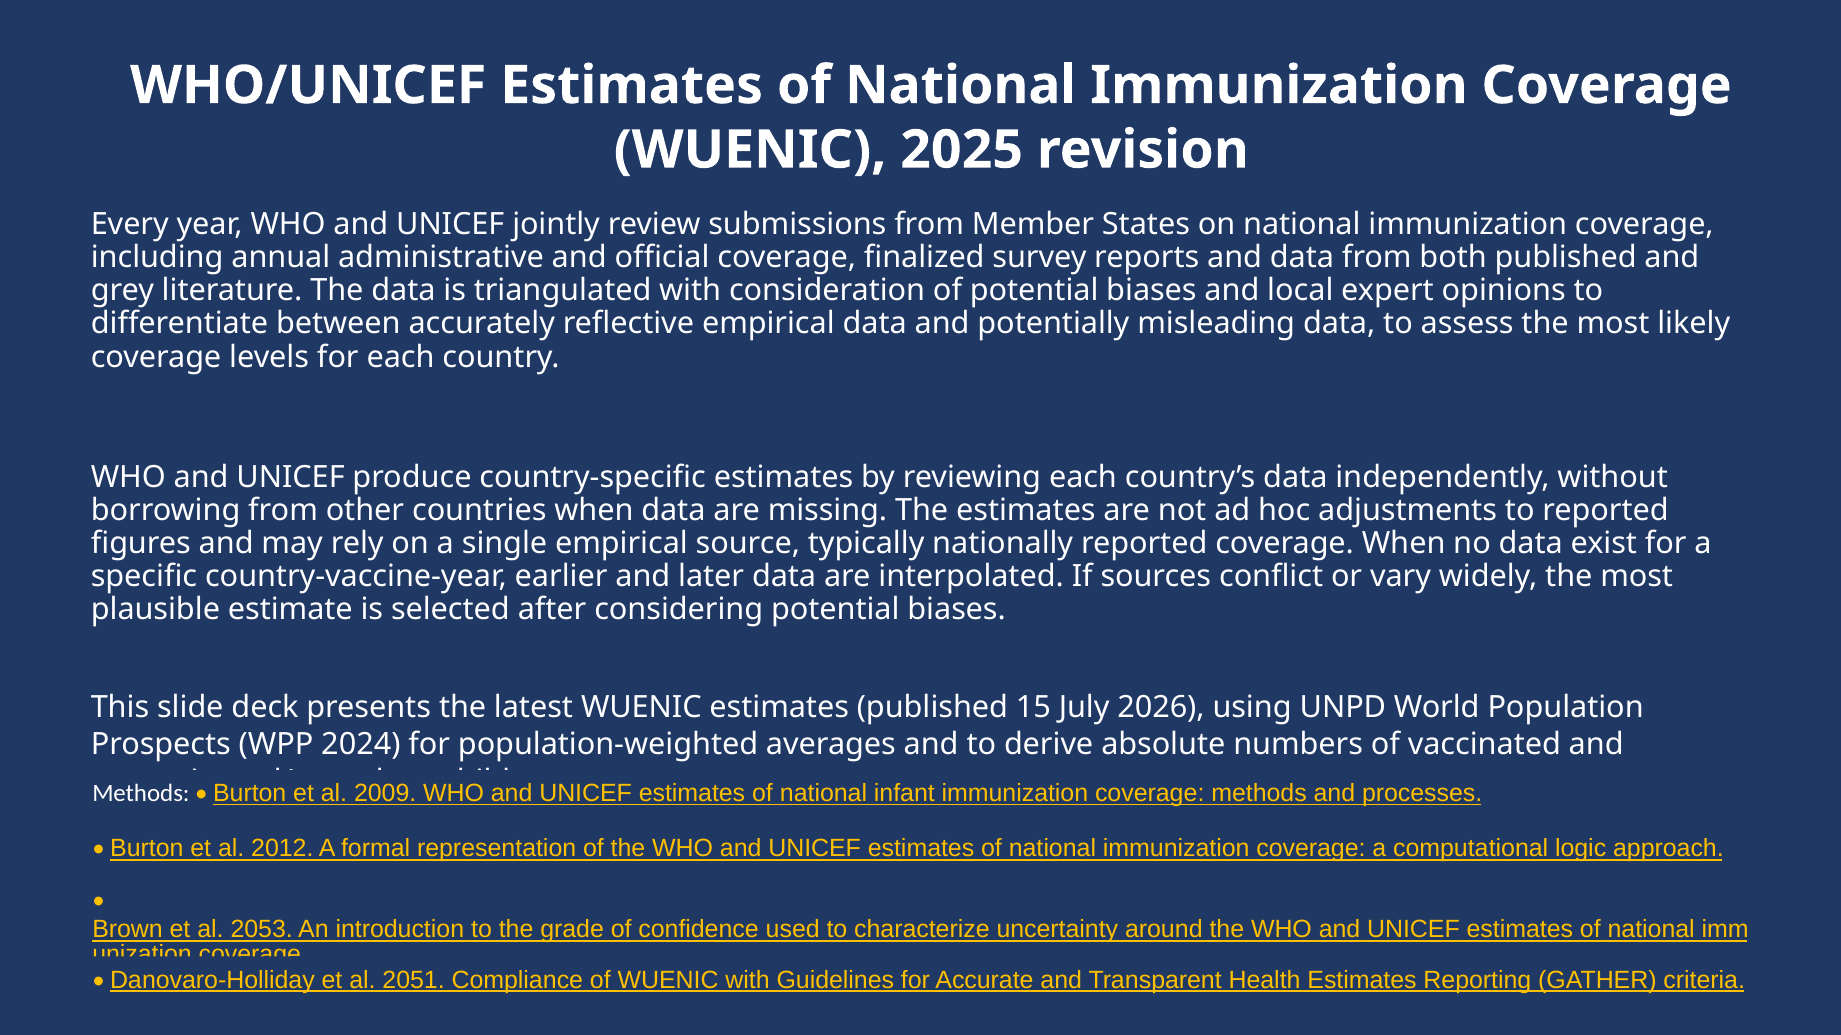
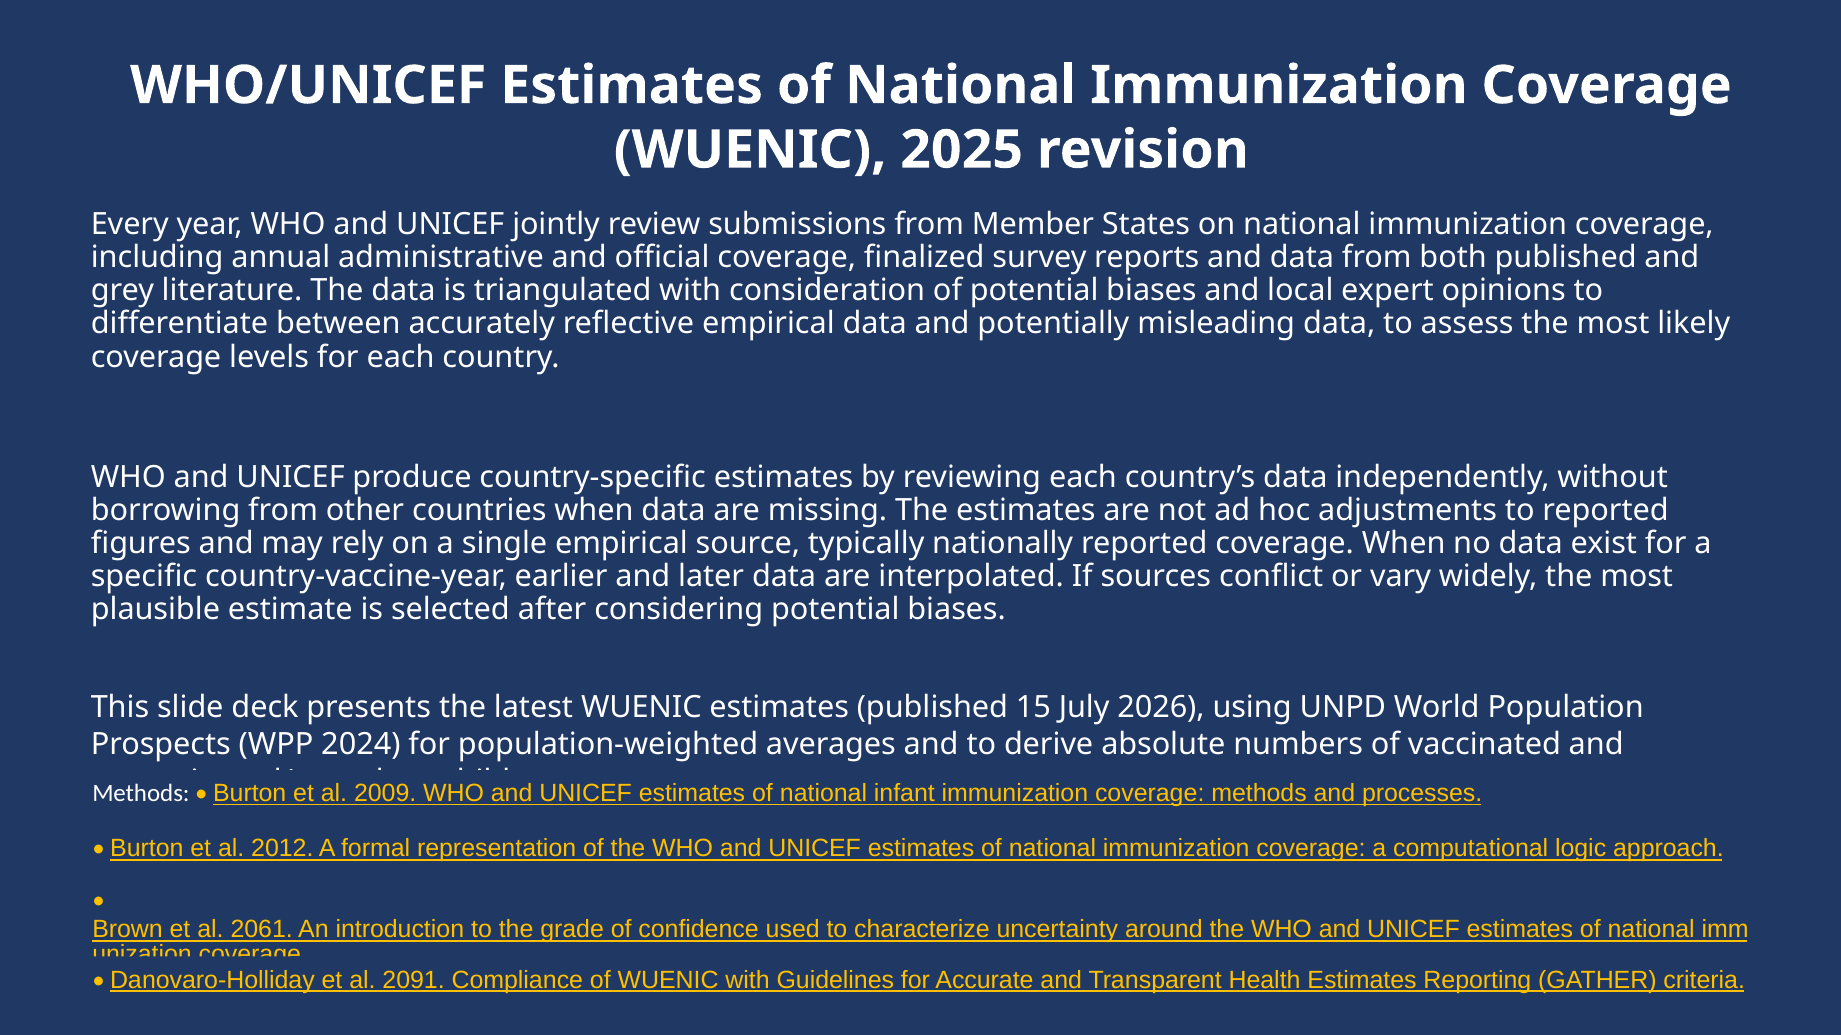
2053: 2053 -> 2061
2051: 2051 -> 2091
